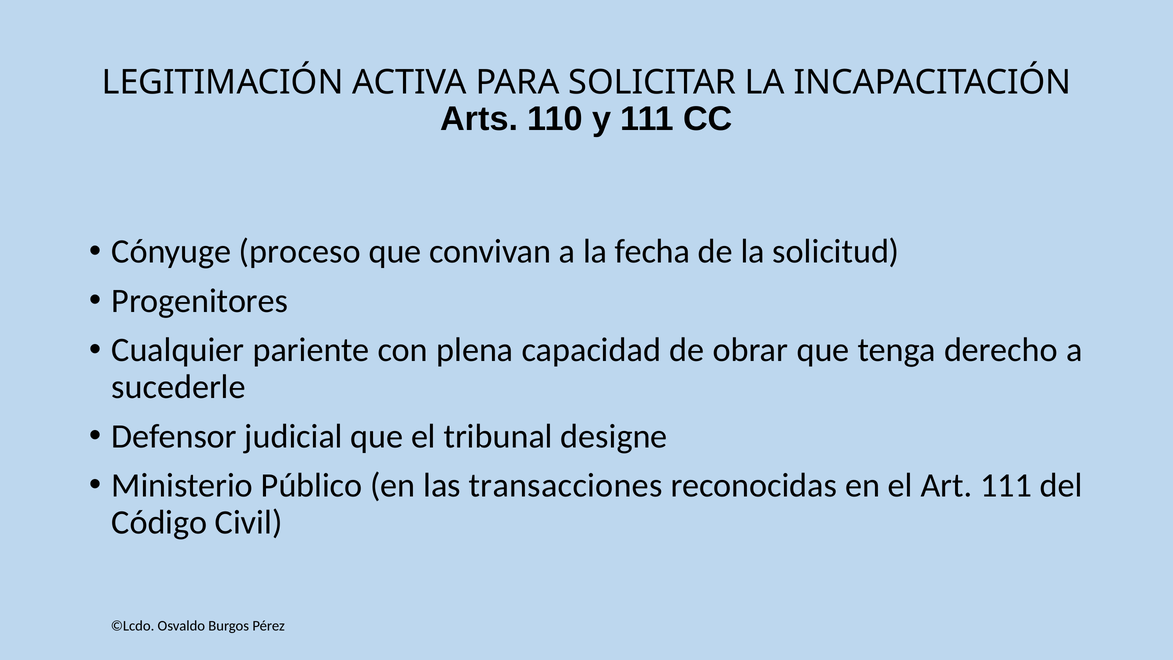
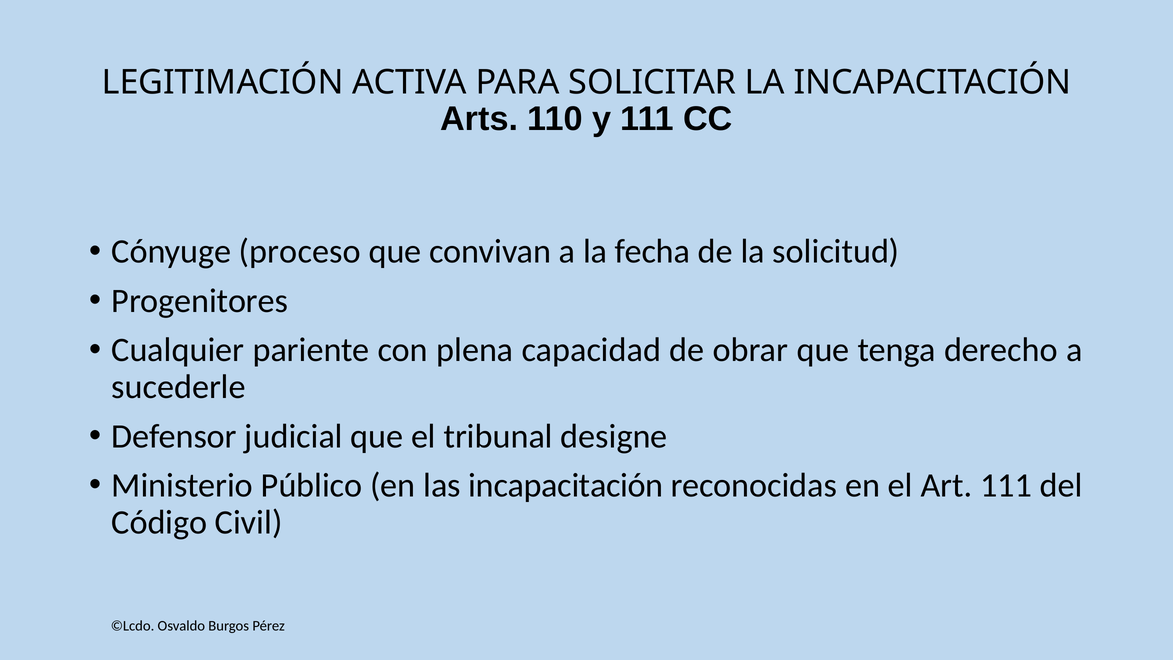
las transacciones: transacciones -> incapacitación
